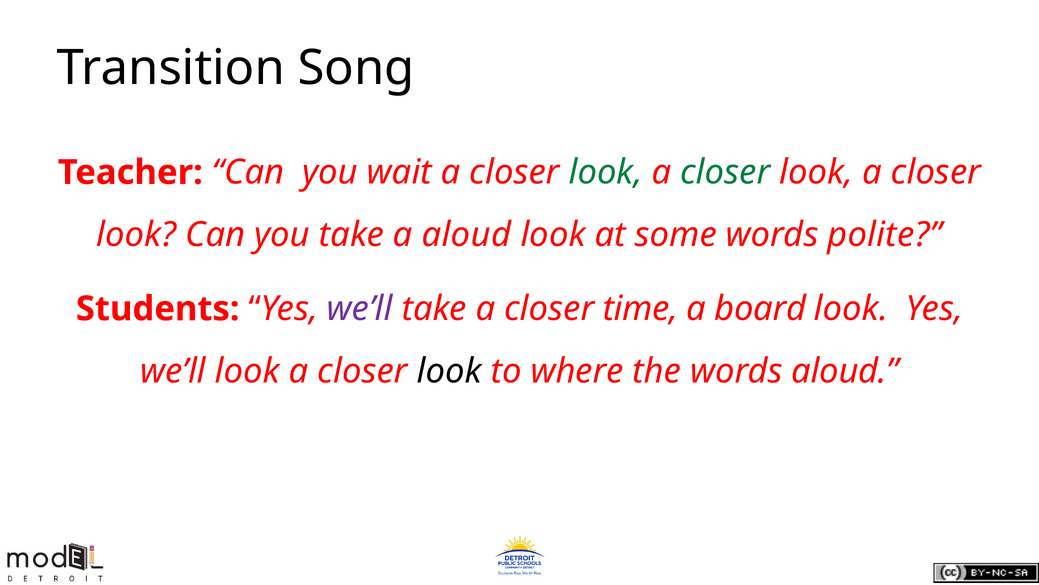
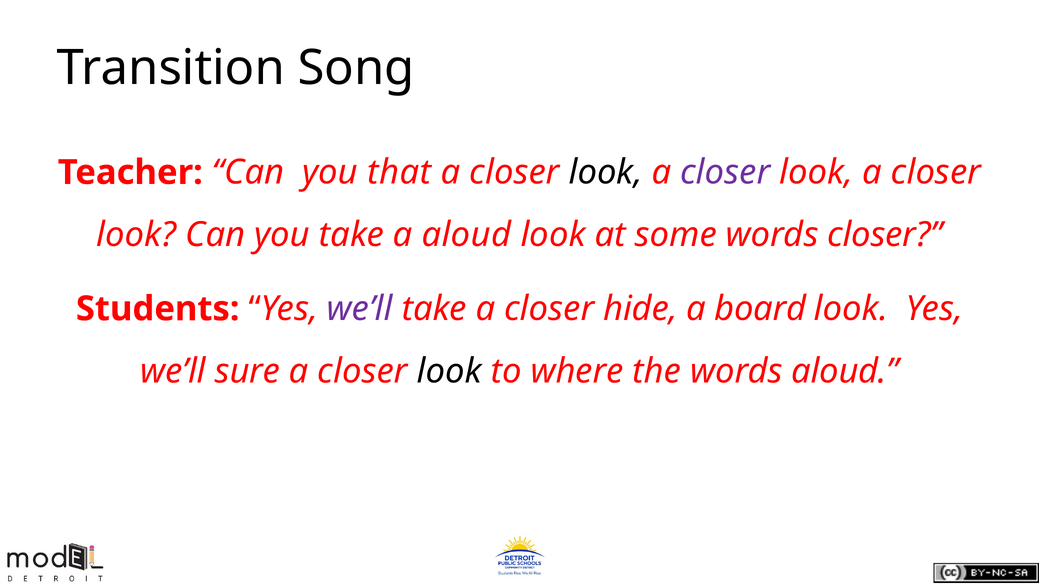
wait: wait -> that
look at (606, 172) colour: green -> black
closer at (725, 172) colour: green -> purple
words polite: polite -> closer
time: time -> hide
we’ll look: look -> sure
